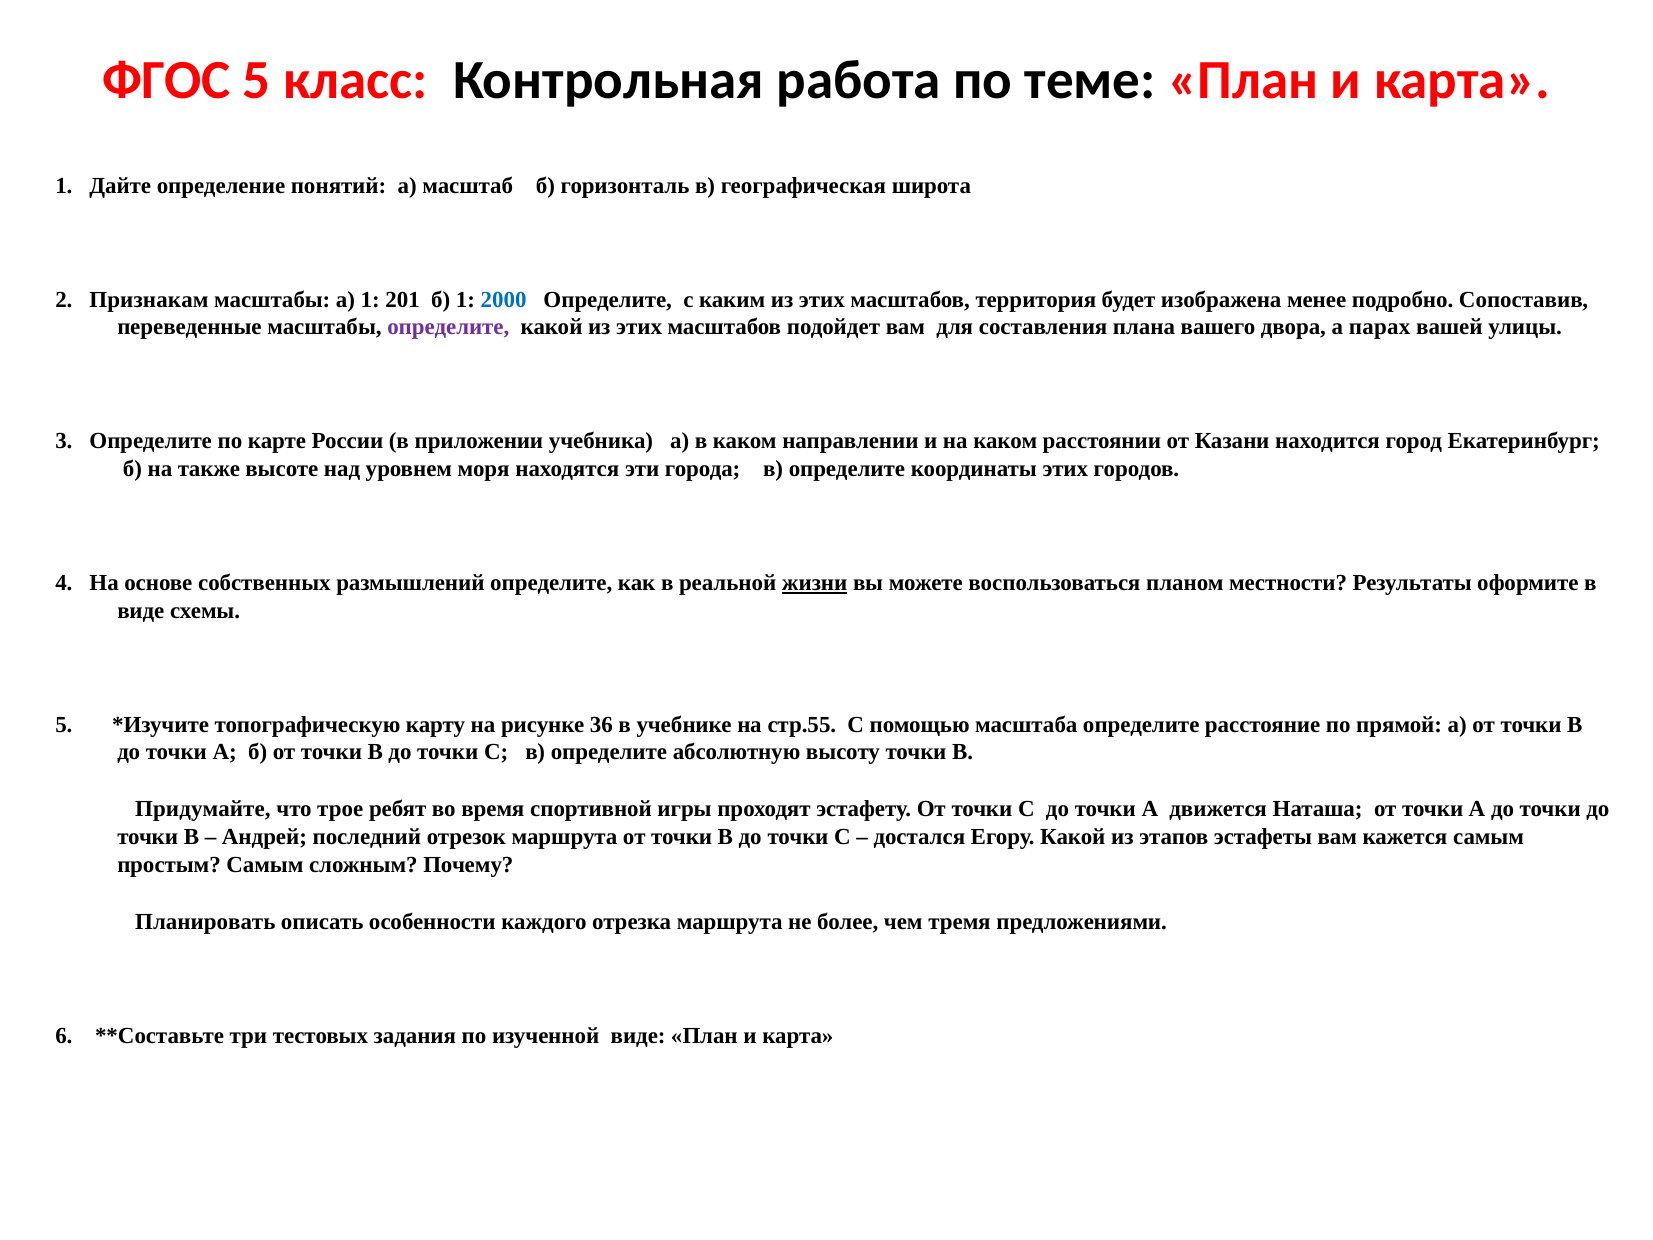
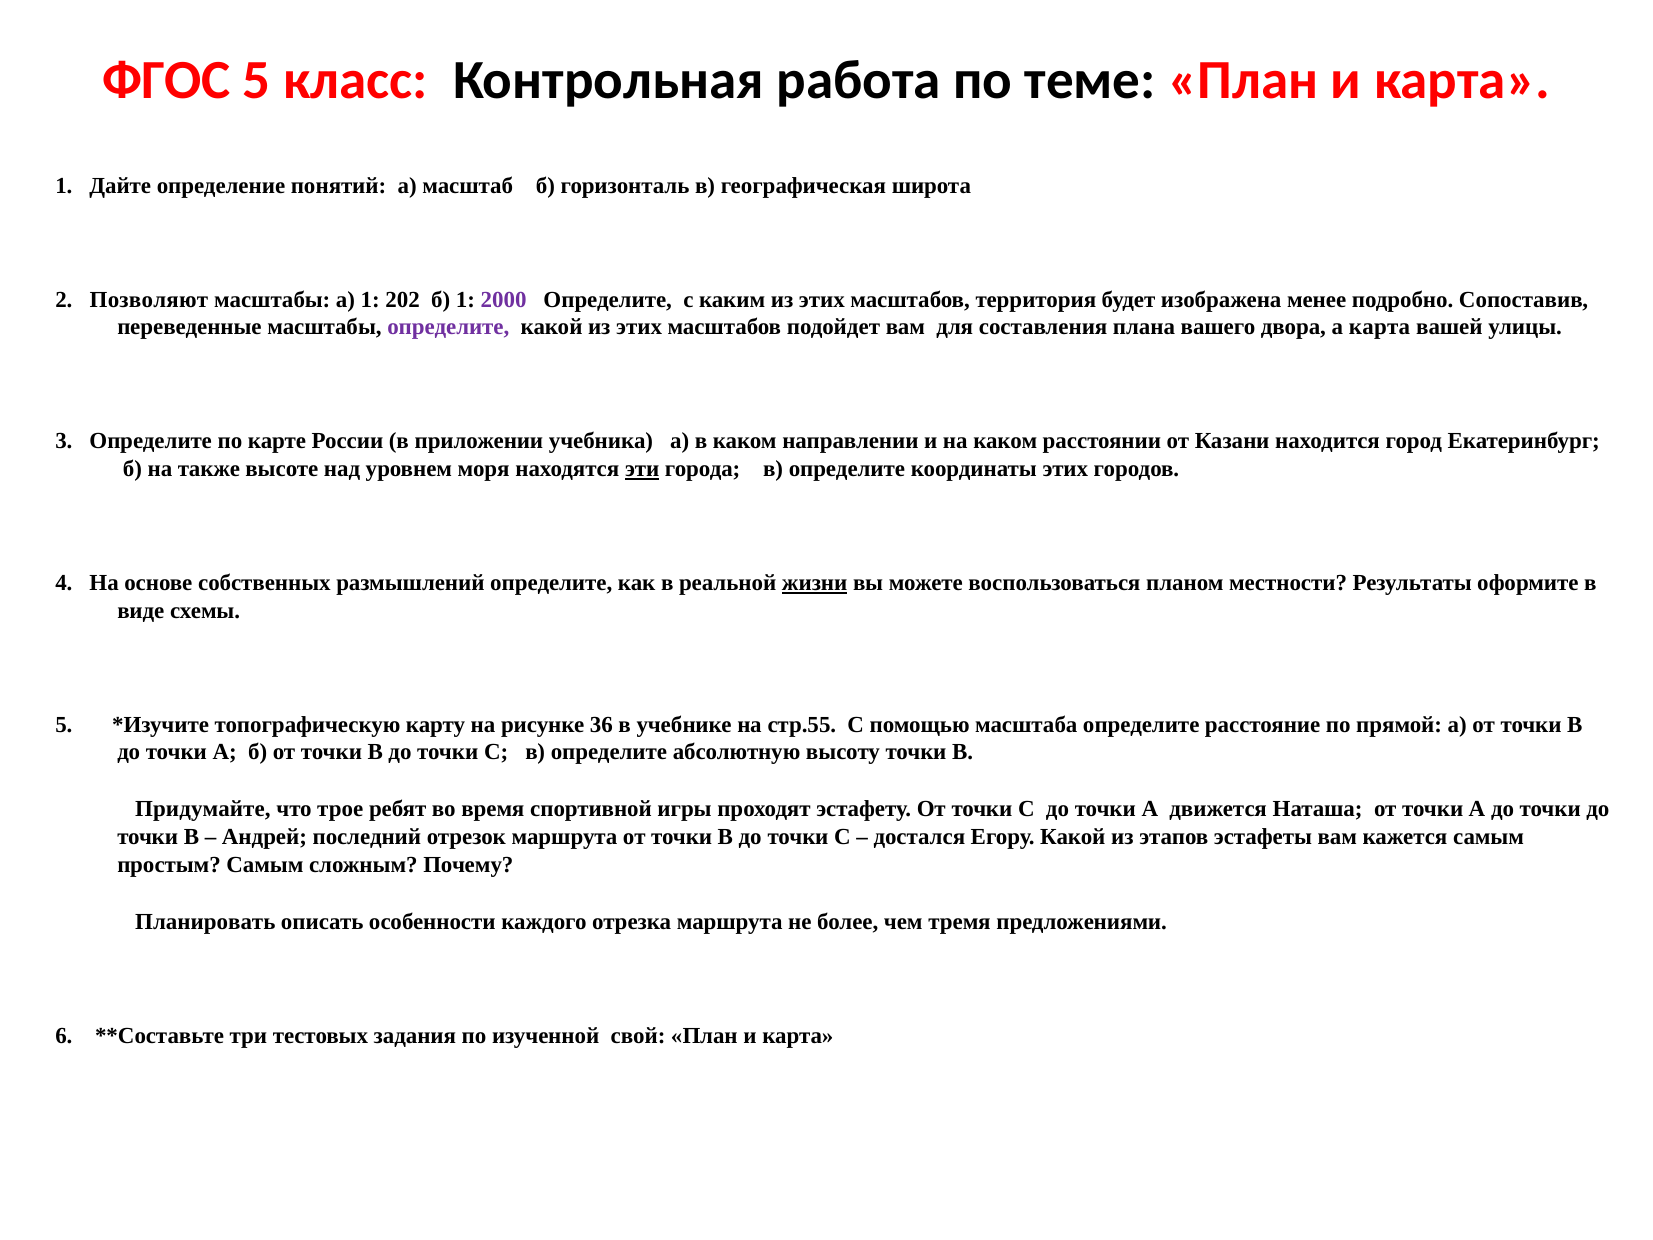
Признакам: Признакам -> Позволяют
201: 201 -> 202
2000 colour: blue -> purple
а парах: парах -> карта
эти underline: none -> present
изученной виде: виде -> свой
